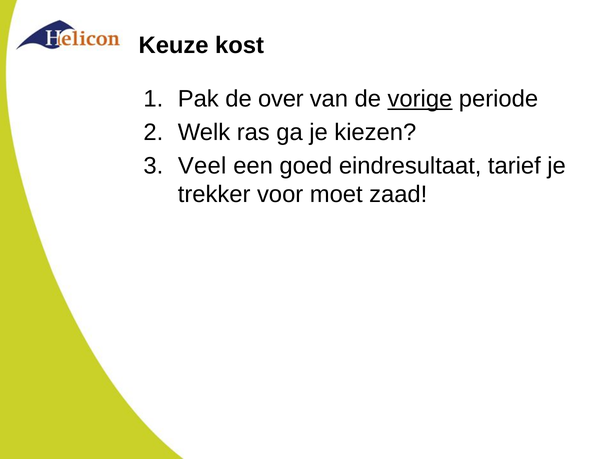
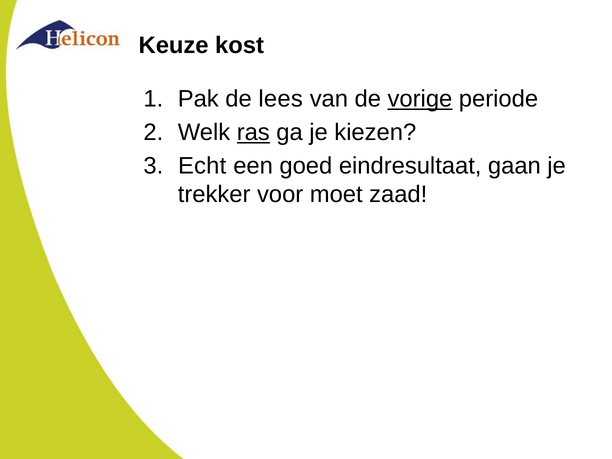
over: over -> lees
ras underline: none -> present
Veel: Veel -> Echt
tarief: tarief -> gaan
